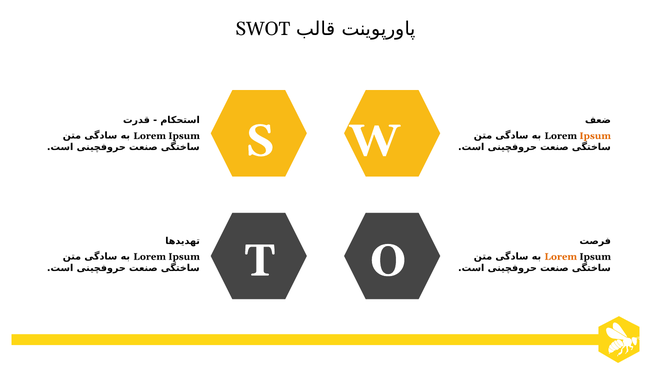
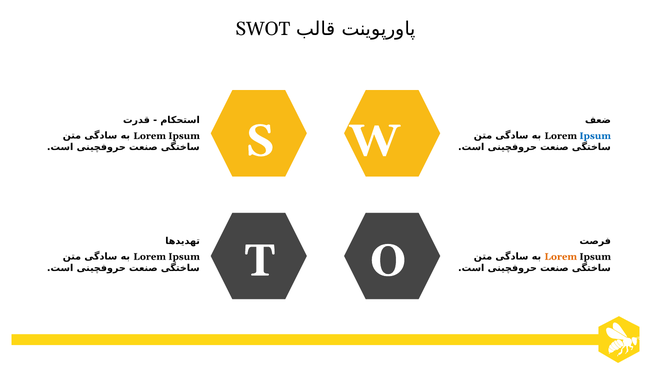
Ipsum at (595, 136) colour: orange -> blue
